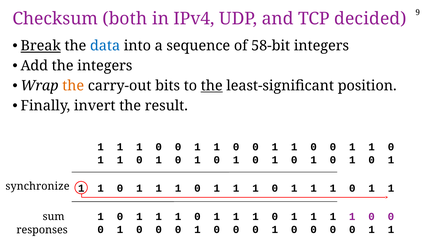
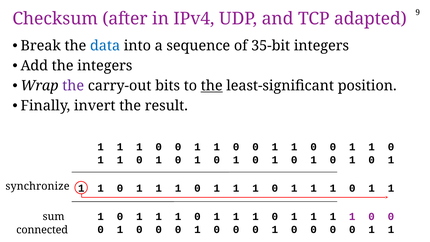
both: both -> after
decided: decided -> adapted
Break underline: present -> none
58-bit: 58-bit -> 35-bit
the at (73, 86) colour: orange -> purple
responses: responses -> connected
